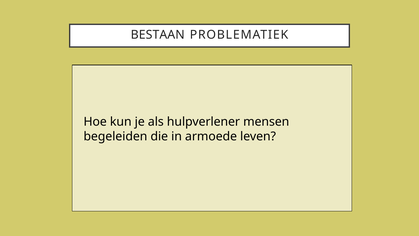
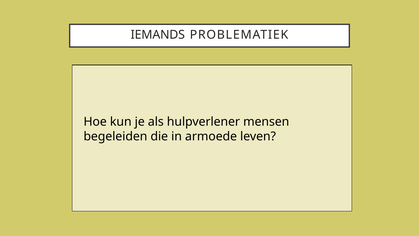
BESTAAN: BESTAAN -> IEMANDS
